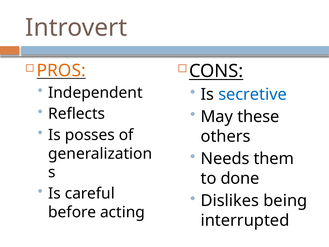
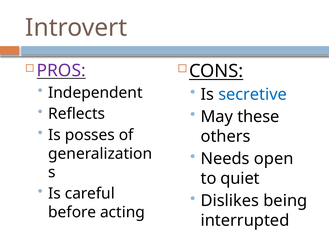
PROS colour: orange -> purple
them: them -> open
done: done -> quiet
